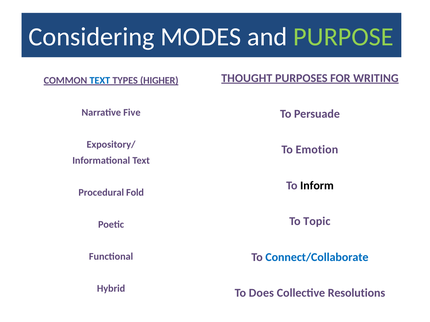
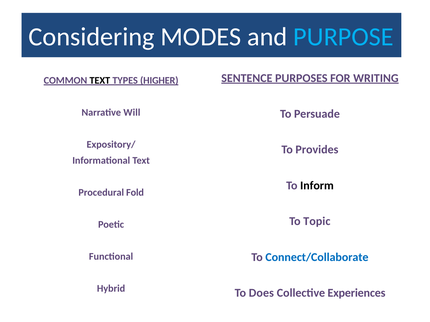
PURPOSE colour: light green -> light blue
THOUGHT: THOUGHT -> SENTENCE
TEXT at (100, 81) colour: blue -> black
Five: Five -> Will
Emotion: Emotion -> Provides
Resolutions: Resolutions -> Experiences
